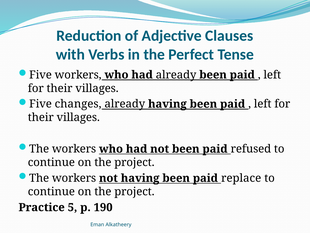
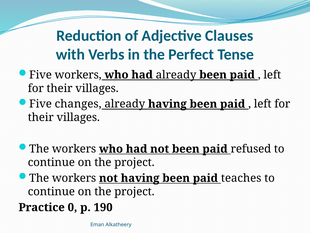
replace: replace -> teaches
5: 5 -> 0
